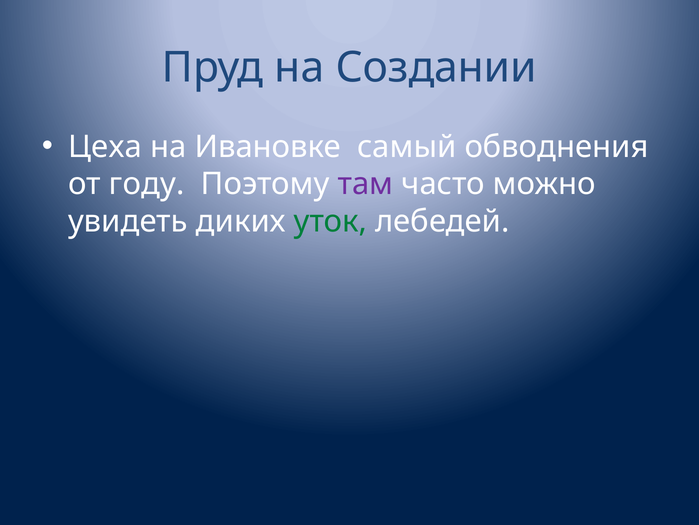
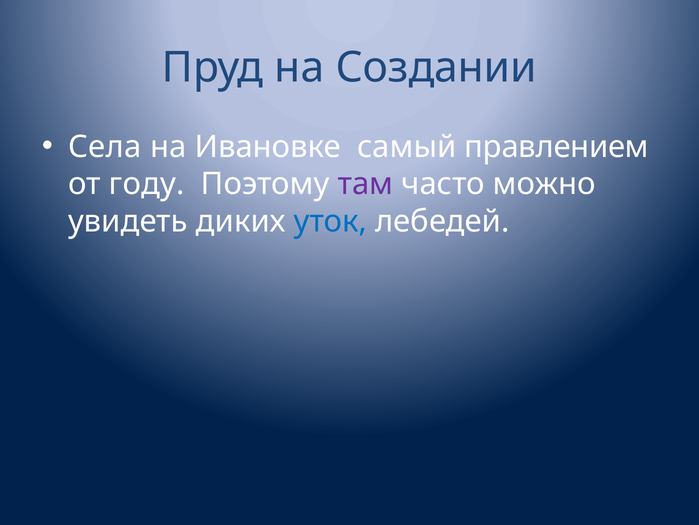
Цеха: Цеха -> Села
обводнения: обводнения -> правлением
уток colour: green -> blue
